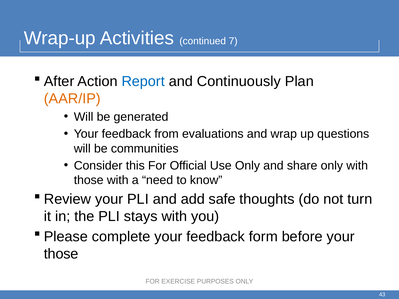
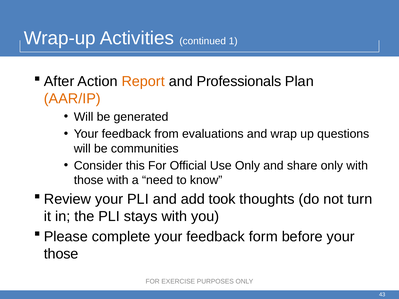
7: 7 -> 1
Report colour: blue -> orange
Continuously: Continuously -> Professionals
safe: safe -> took
